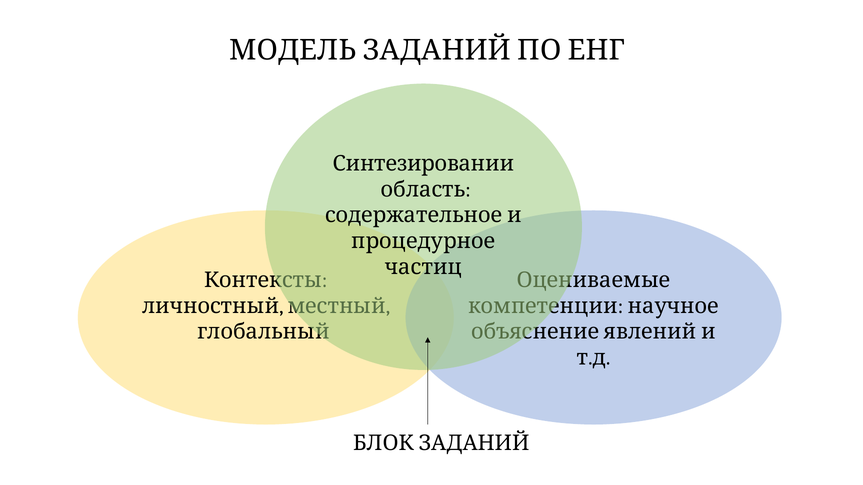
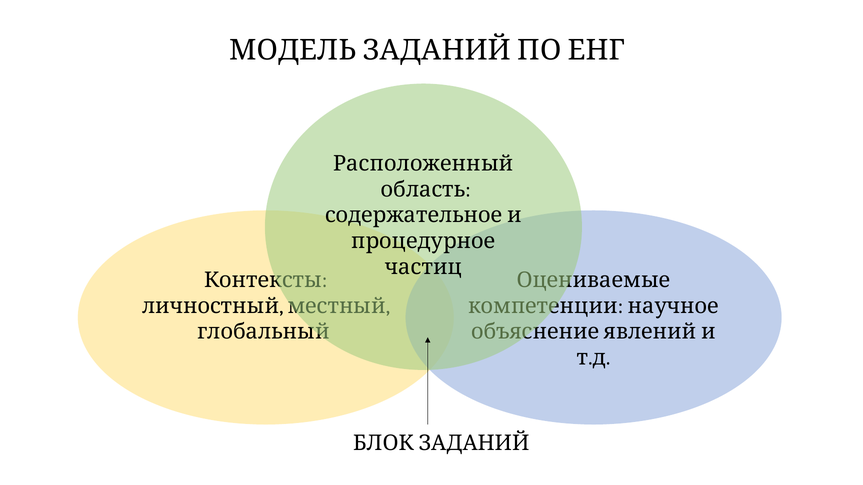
Синтезировании: Синтезировании -> Расположенный
